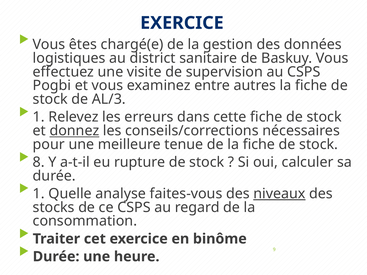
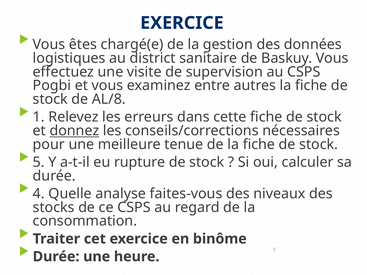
AL/3: AL/3 -> AL/8
8: 8 -> 5
1 at (39, 194): 1 -> 4
niveaux underline: present -> none
